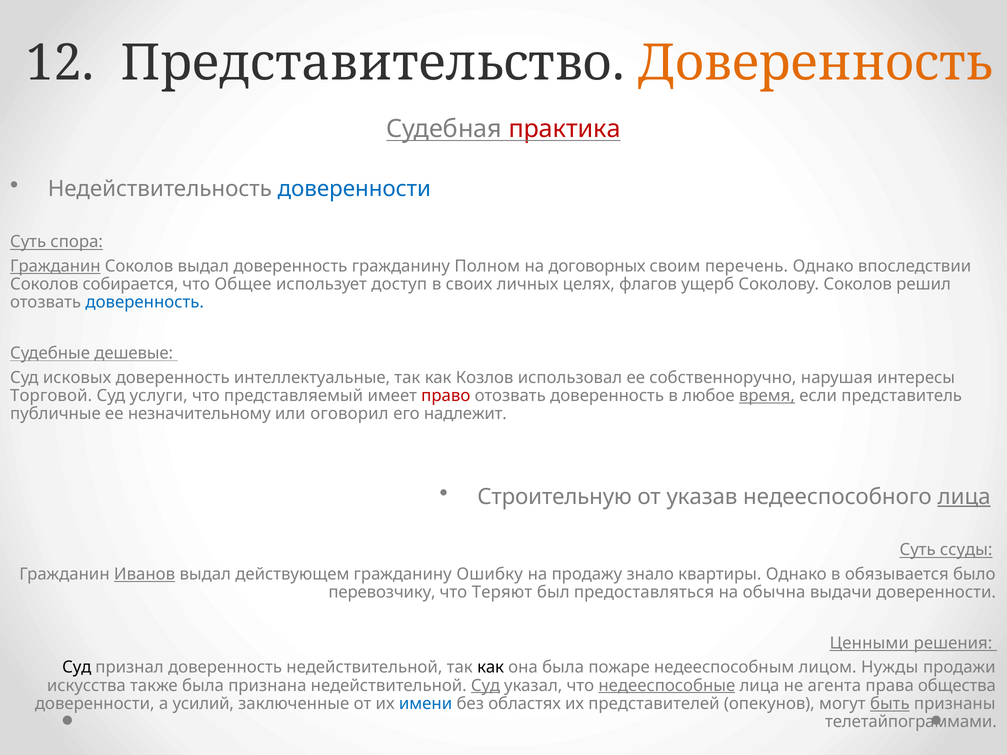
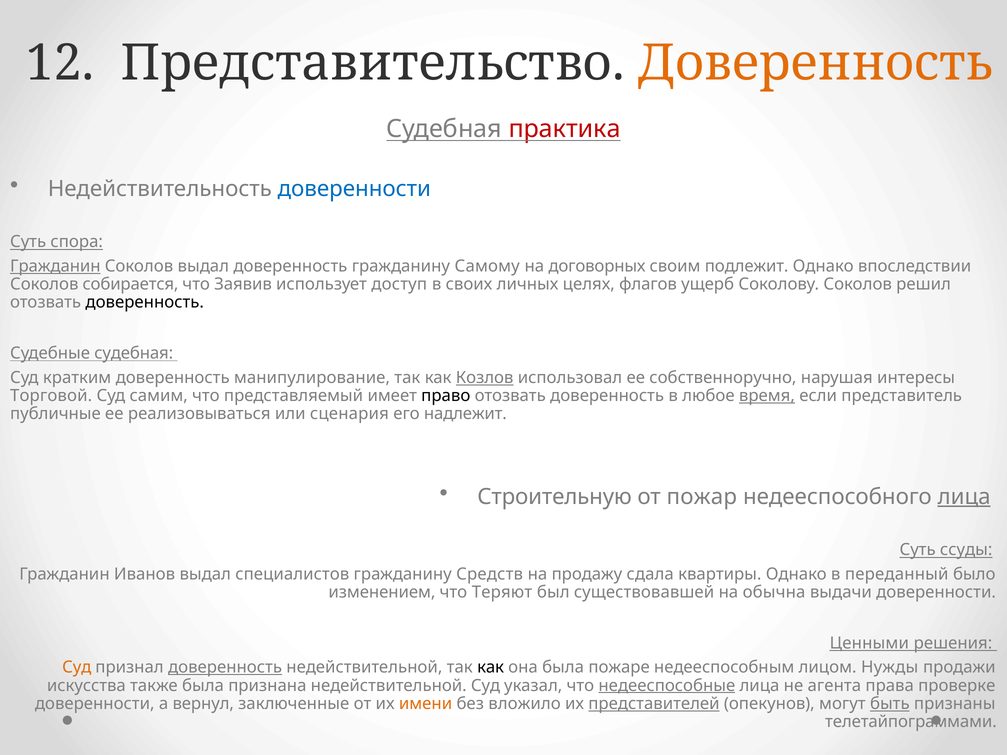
Полном: Полном -> Самому
перечень: перечень -> подлежит
Общее: Общее -> Заявив
доверенность at (145, 303) colour: blue -> black
Судебные дешевые: дешевые -> судебная
исковых: исковых -> кратким
интеллектуальные: интеллектуальные -> манипулирование
Козлов underline: none -> present
услуги: услуги -> самим
право colour: red -> black
незначительному: незначительному -> реализовываться
оговорил: оговорил -> сценария
указав: указав -> пожар
Иванов underline: present -> none
действующем: действующем -> специалистов
Ошибку: Ошибку -> Средств
знало: знало -> сдала
обязывается: обязывается -> переданный
перевозчику: перевозчику -> изменением
предоставляться: предоставляться -> существовавшей
Суд at (77, 668) colour: black -> orange
доверенность at (225, 668) underline: none -> present
Суд at (486, 686) underline: present -> none
общества: общества -> проверке
усилий: усилий -> вернул
имени colour: blue -> orange
областях: областях -> вложило
представителей underline: none -> present
